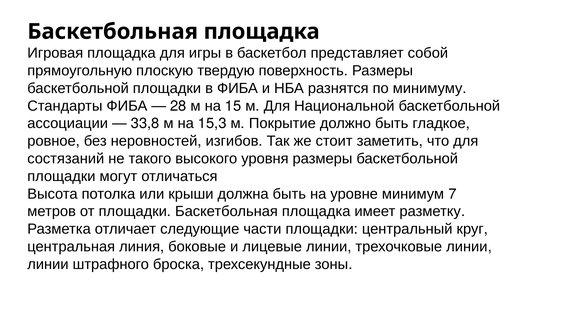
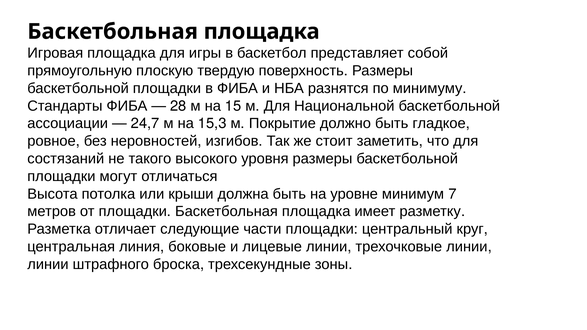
33,8: 33,8 -> 24,7
